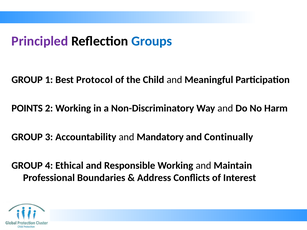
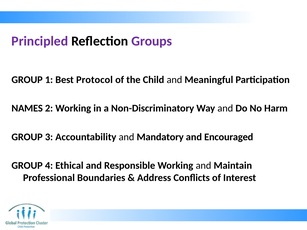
Groups colour: blue -> purple
POINTS: POINTS -> NAMES
Continually: Continually -> Encouraged
